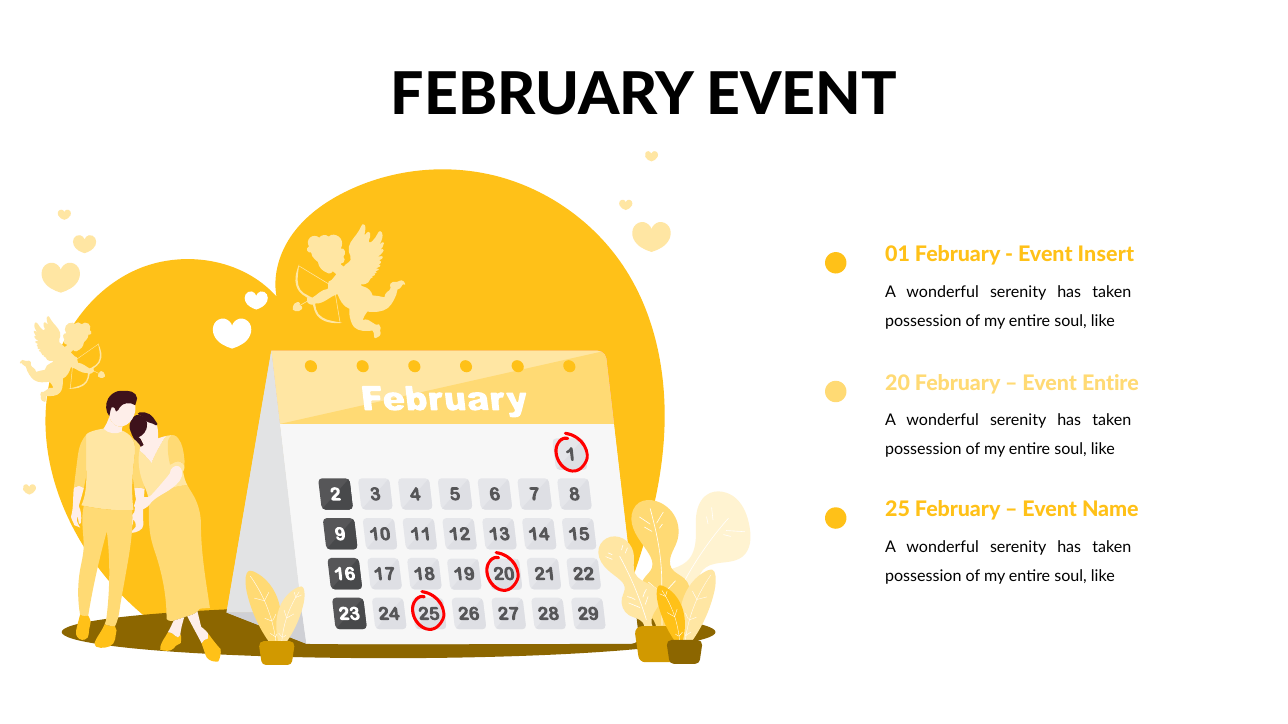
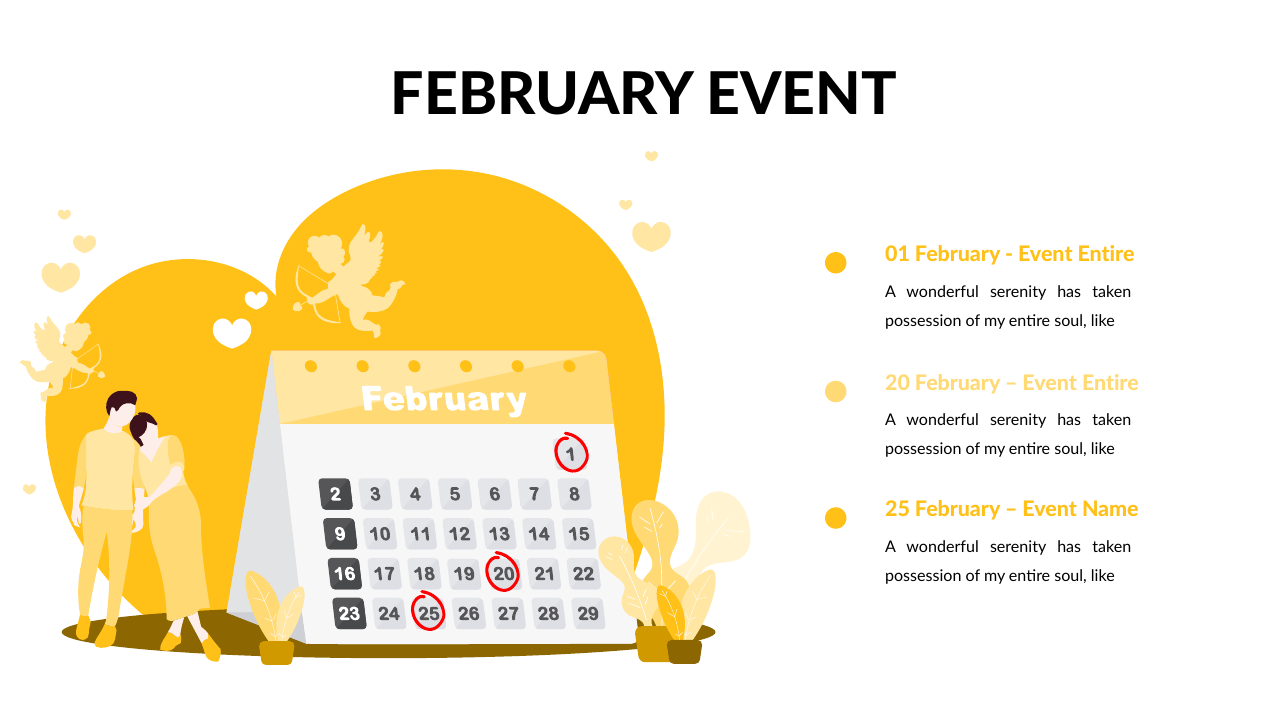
Insert at (1106, 255): Insert -> Entire
